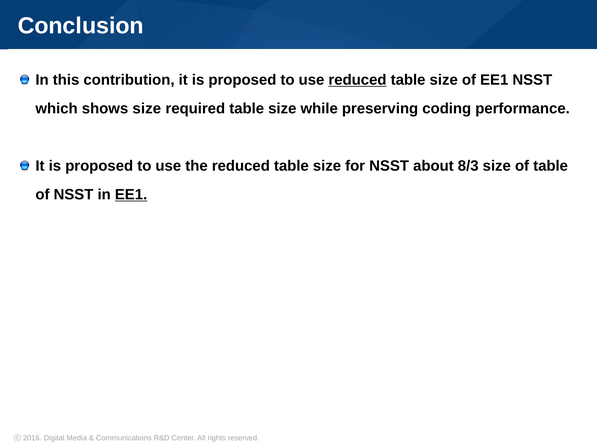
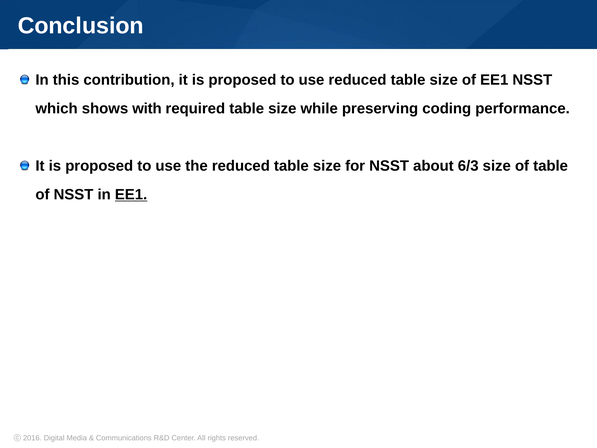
reduced at (357, 80) underline: present -> none
shows size: size -> with
8/3: 8/3 -> 6/3
